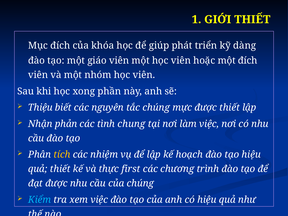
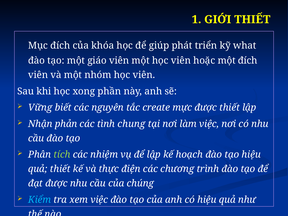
dàng: dàng -> what
Thiệu: Thiệu -> Vững
tắc chúng: chúng -> create
tích colour: yellow -> light green
first: first -> điện
